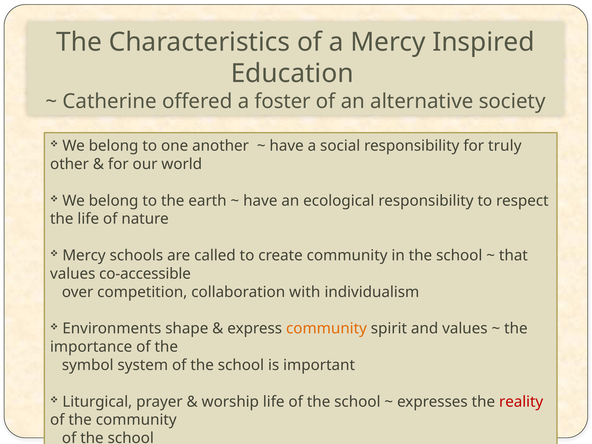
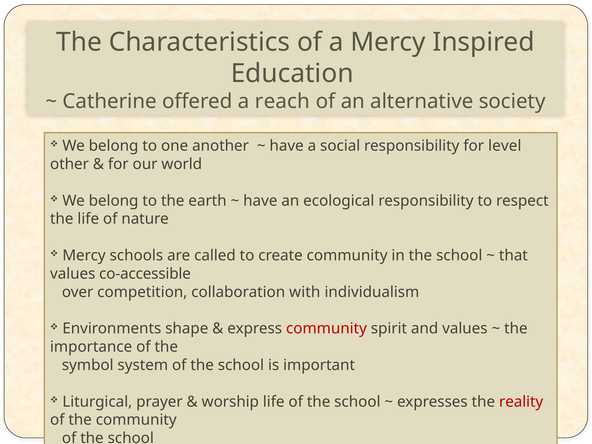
foster: foster -> reach
truly: truly -> level
community at (326, 329) colour: orange -> red
